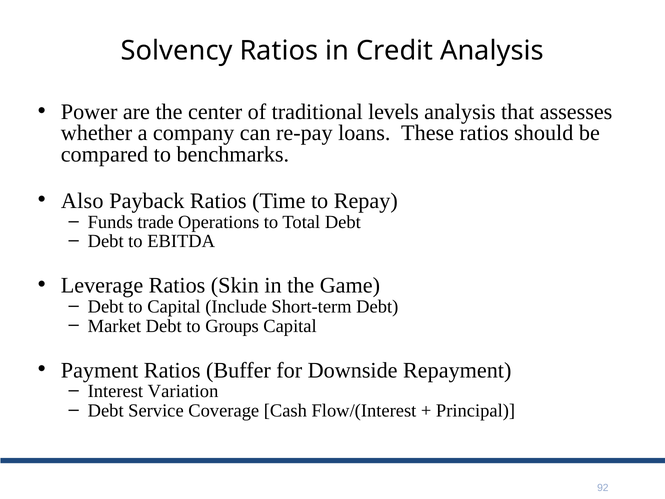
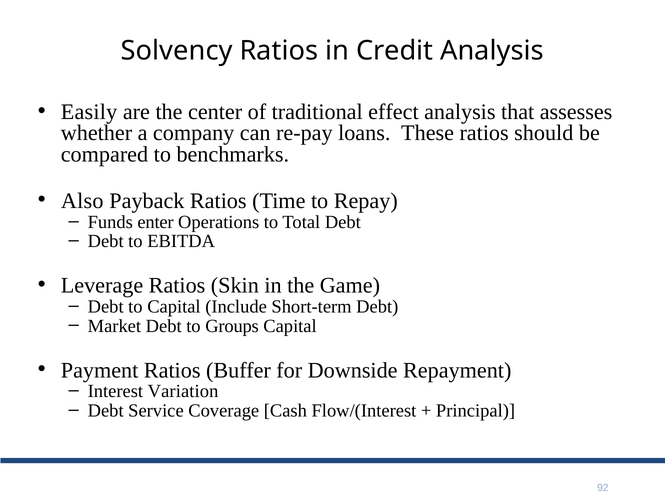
Power: Power -> Easily
levels: levels -> effect
trade: trade -> enter
